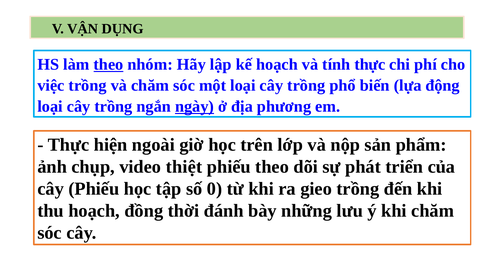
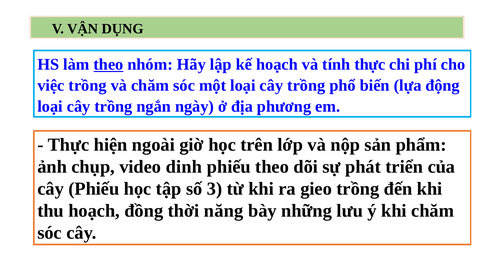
ngày underline: present -> none
thiệt: thiệt -> dinh
0: 0 -> 3
đánh: đánh -> năng
